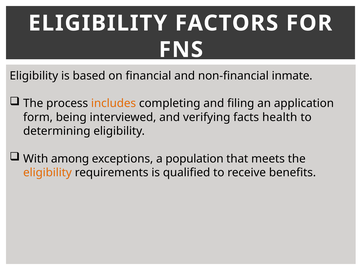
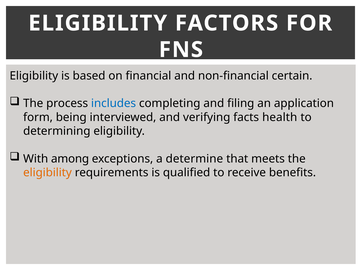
inmate: inmate -> certain
includes colour: orange -> blue
population: population -> determine
